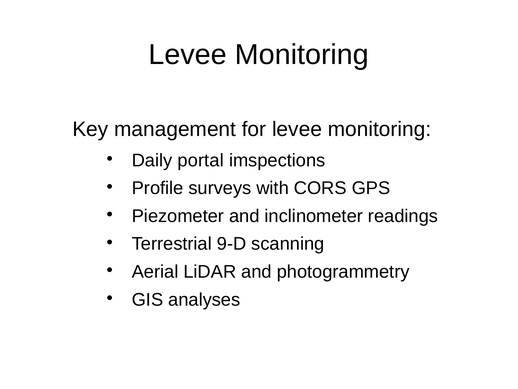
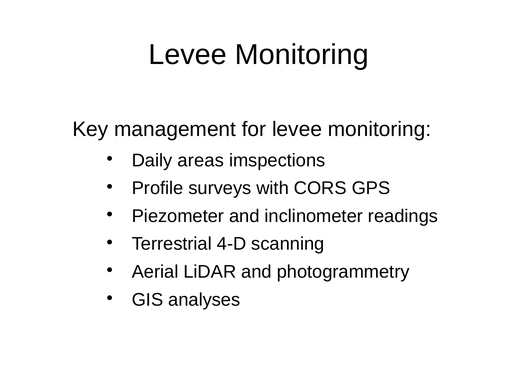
portal: portal -> areas
9-D: 9-D -> 4-D
